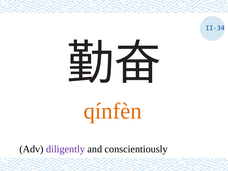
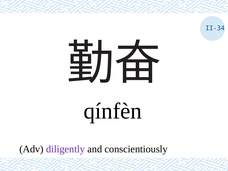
qínfèn colour: orange -> black
